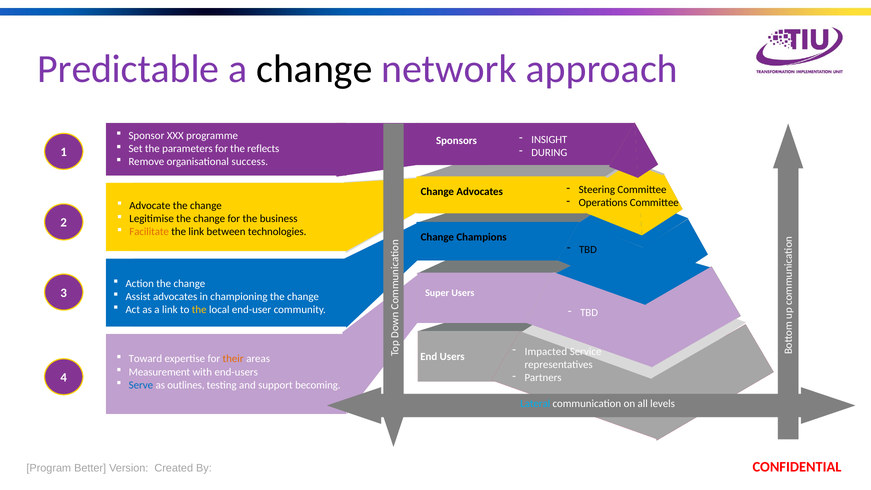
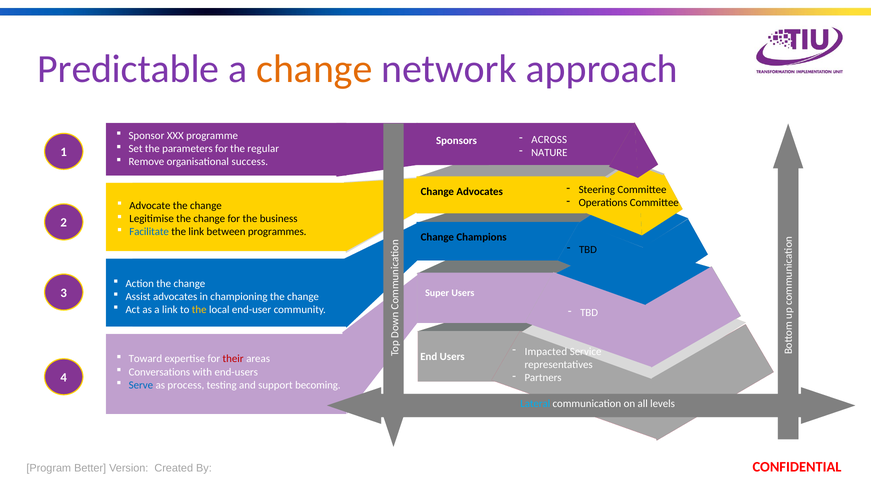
change at (314, 69) colour: black -> orange
INSIGHT: INSIGHT -> ACROSS
reflects: reflects -> regular
DURING: DURING -> NATURE
Facilitate colour: orange -> blue
technologies: technologies -> programmes
their colour: orange -> red
Measurement: Measurement -> Conversations
outlines: outlines -> process
